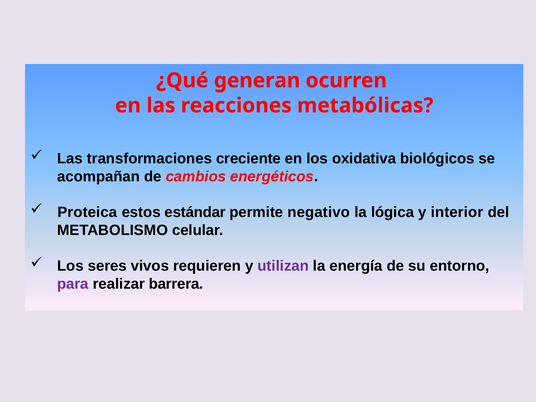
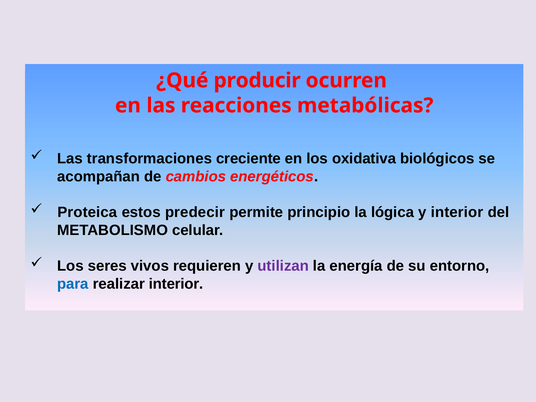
generan: generan -> producir
estándar: estándar -> predecir
negativo: negativo -> principio
para colour: purple -> blue
realizar barrera: barrera -> interior
